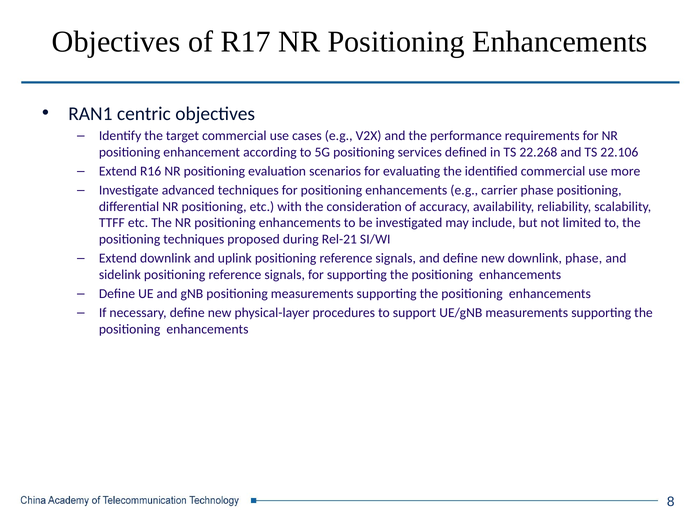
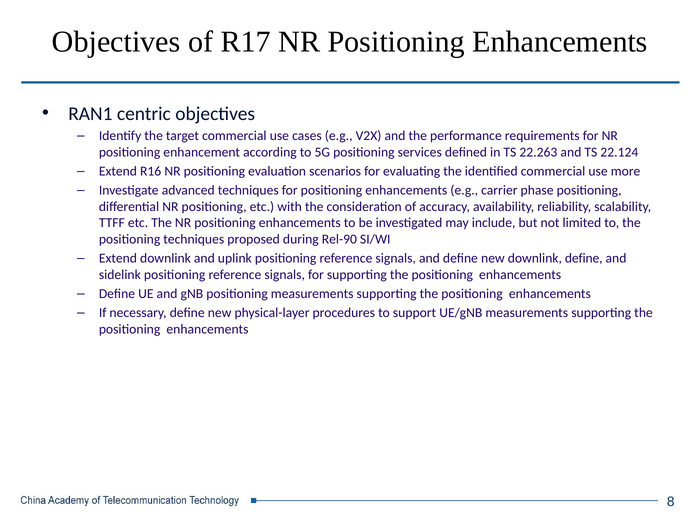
22.268: 22.268 -> 22.263
22.106: 22.106 -> 22.124
Rel-21: Rel-21 -> Rel-90
downlink phase: phase -> define
